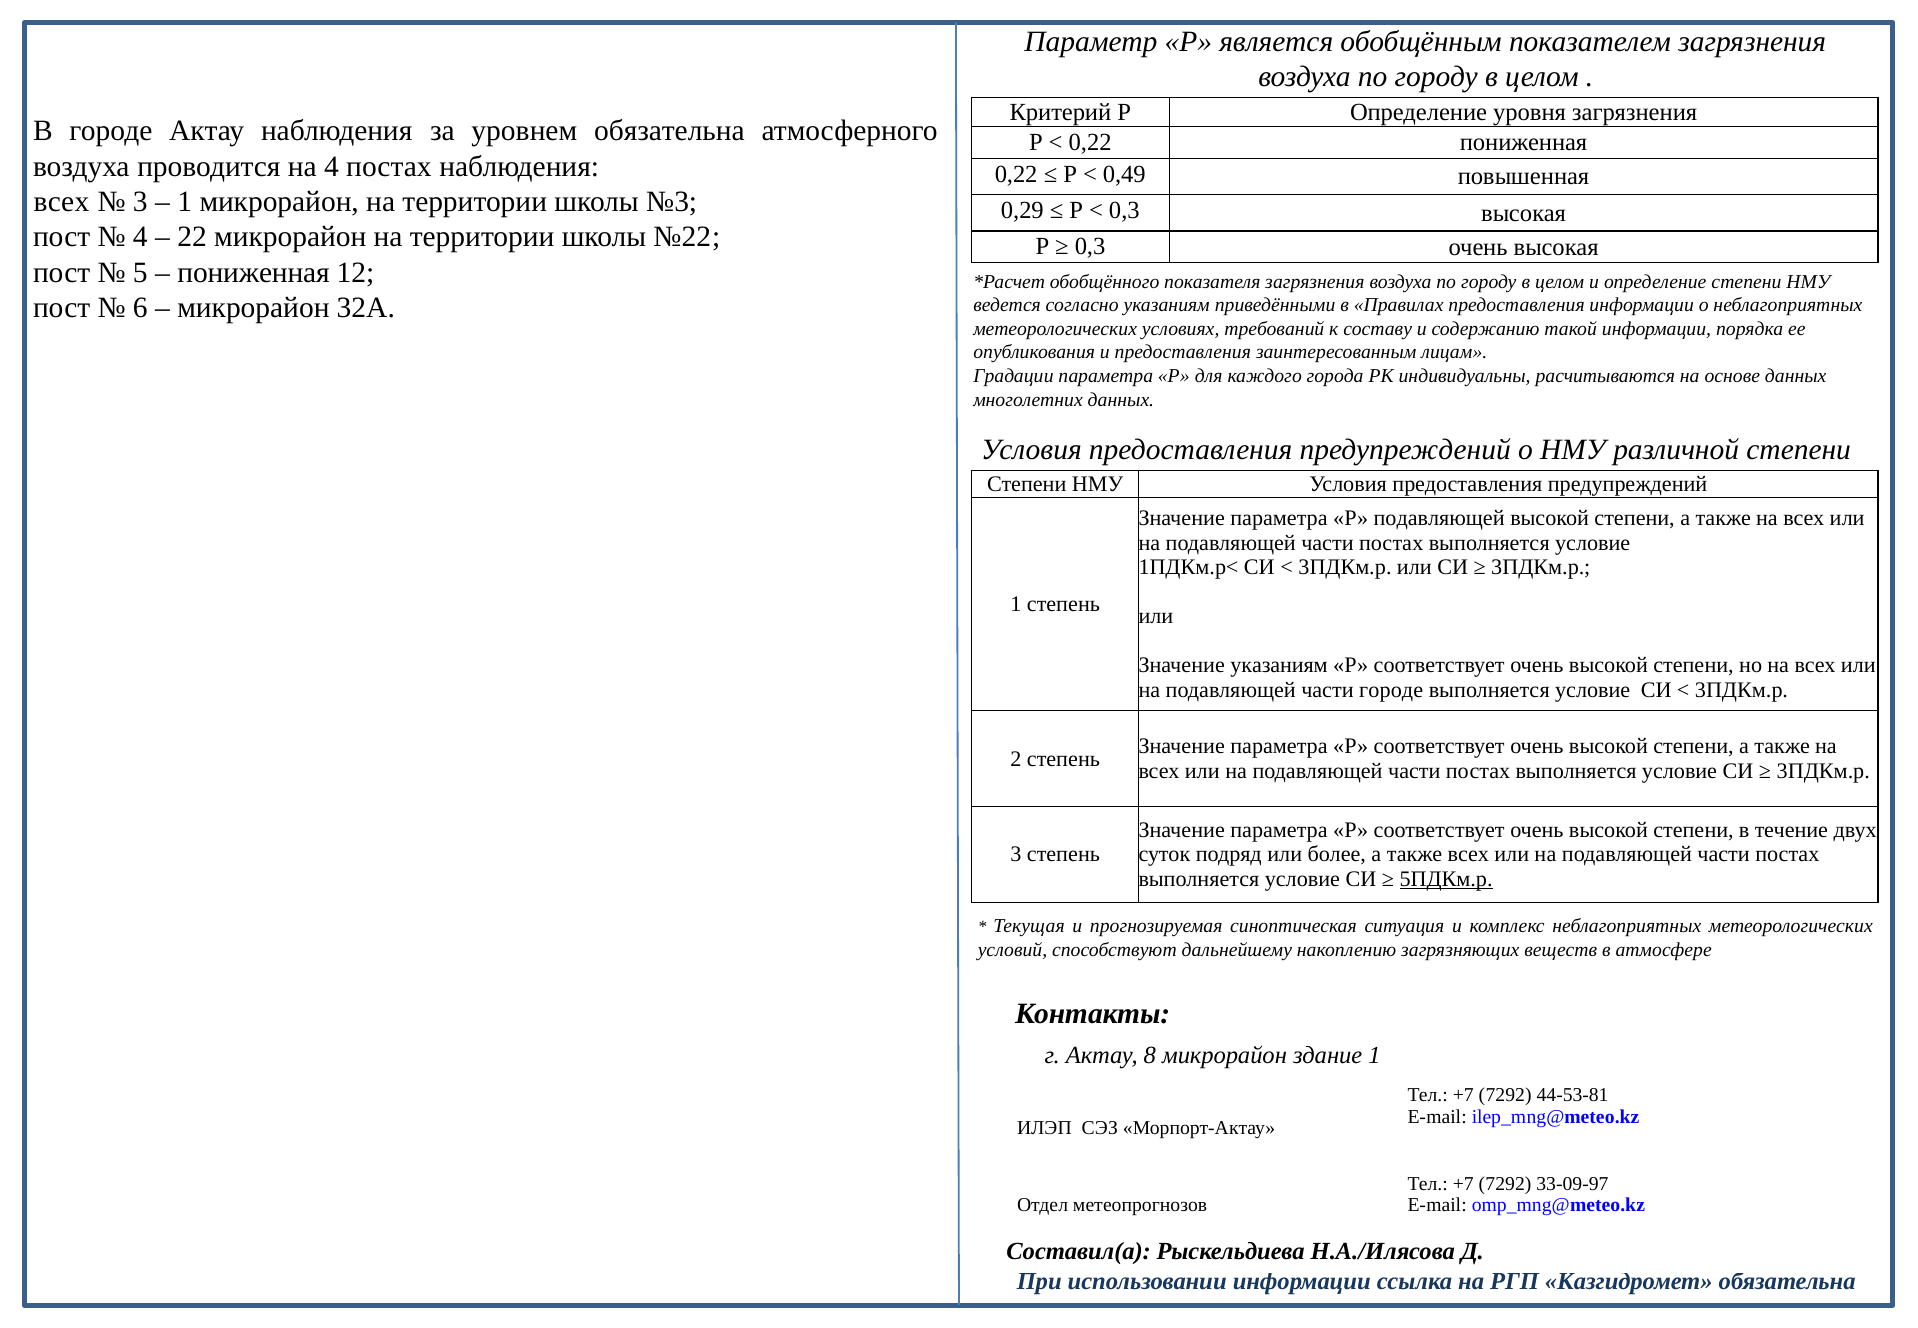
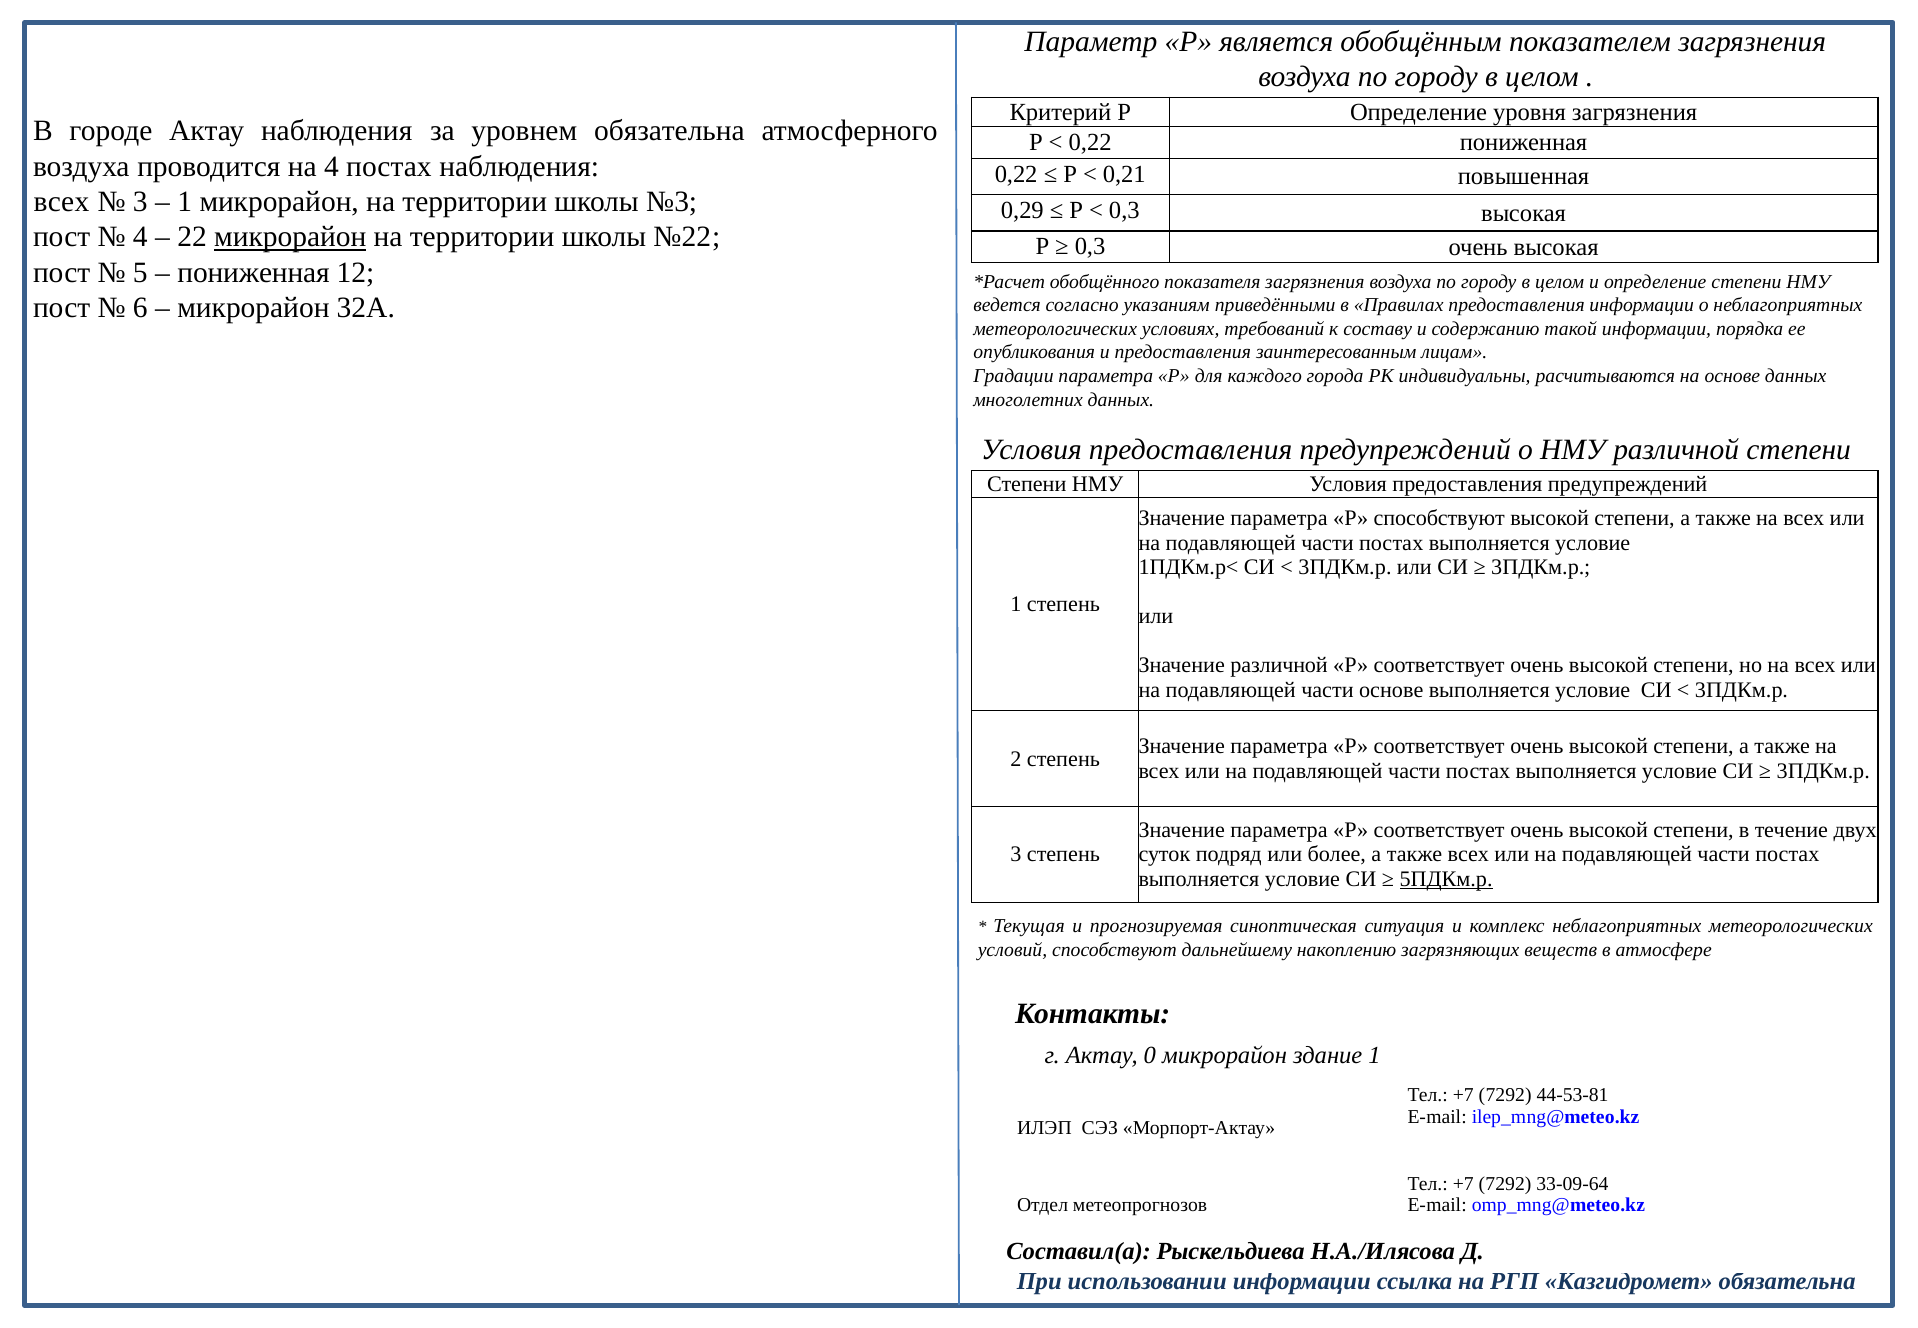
0,49: 0,49 -> 0,21
микрорайон at (290, 237) underline: none -> present
Р подавляющей: подавляющей -> способствуют
Значение указаниям: указаниям -> различной
части городе: городе -> основе
8: 8 -> 0
33-09-97: 33-09-97 -> 33-09-64
